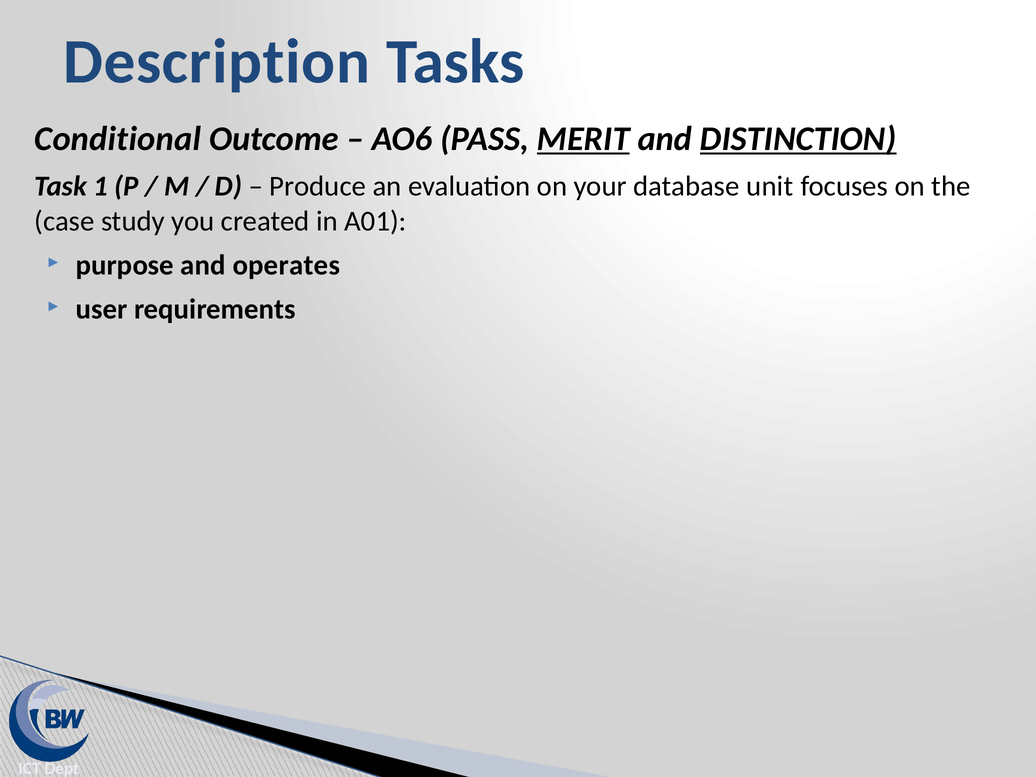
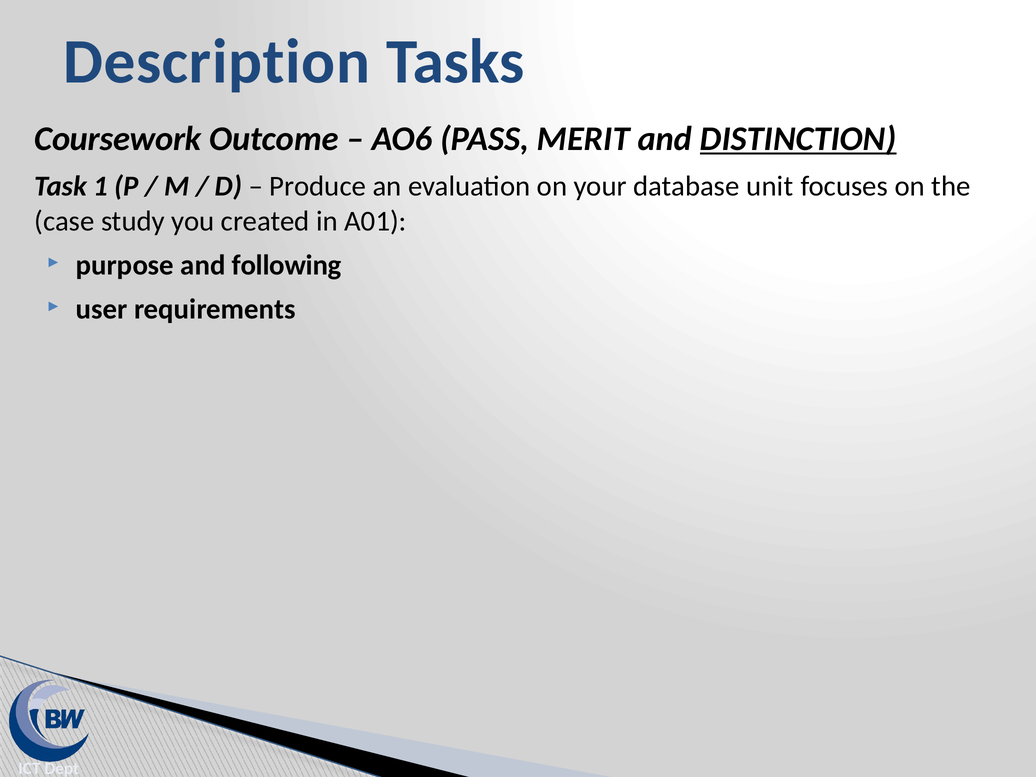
Conditional: Conditional -> Coursework
MERIT underline: present -> none
operates: operates -> following
